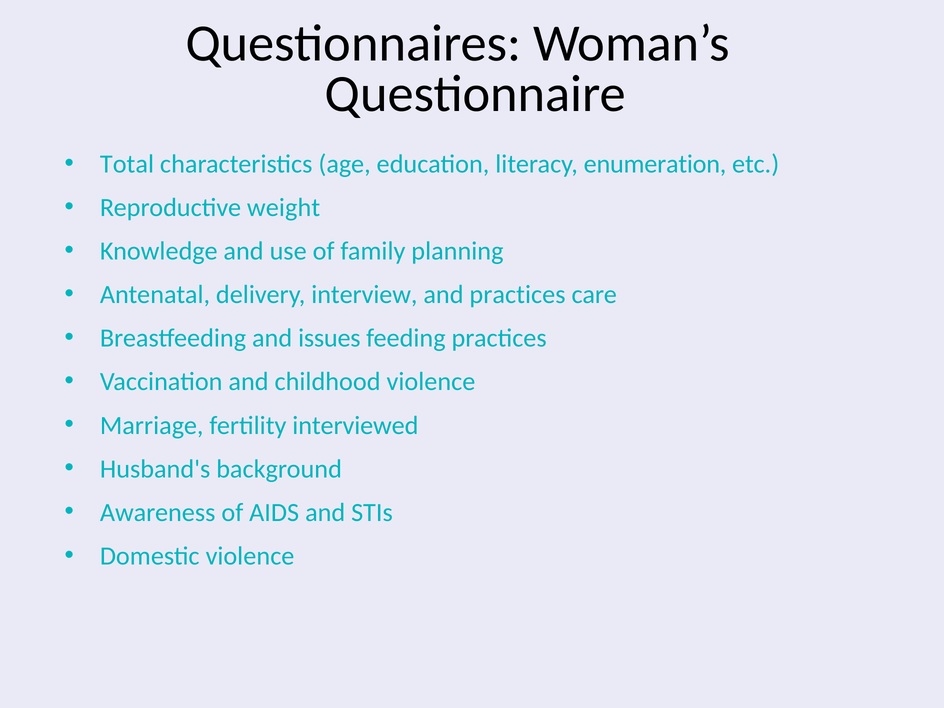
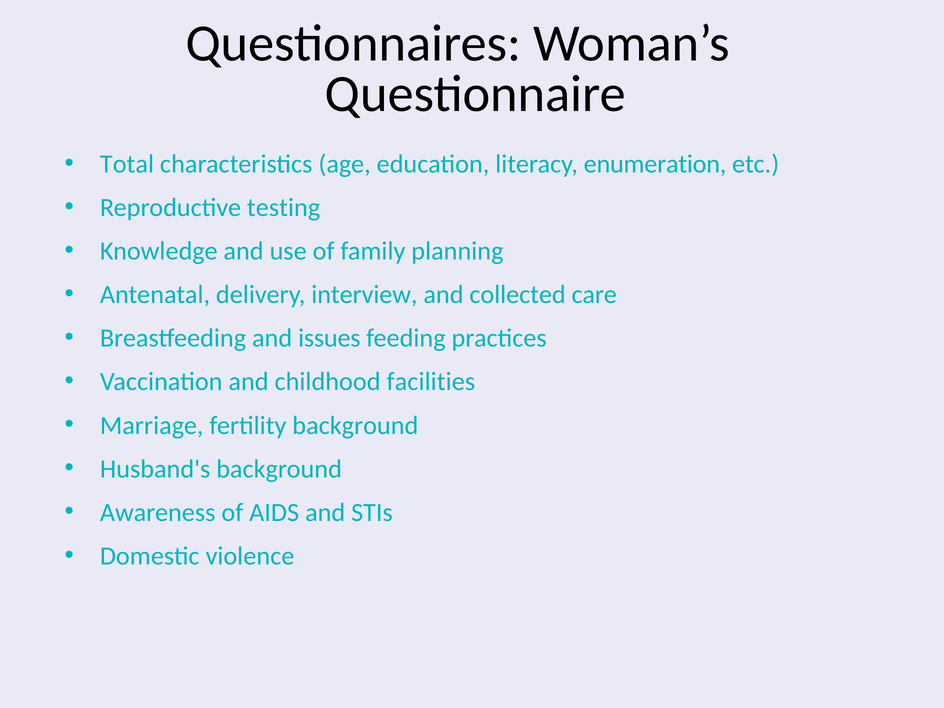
weight: weight -> testing
and practices: practices -> collected
childhood violence: violence -> facilities
fertility interviewed: interviewed -> background
